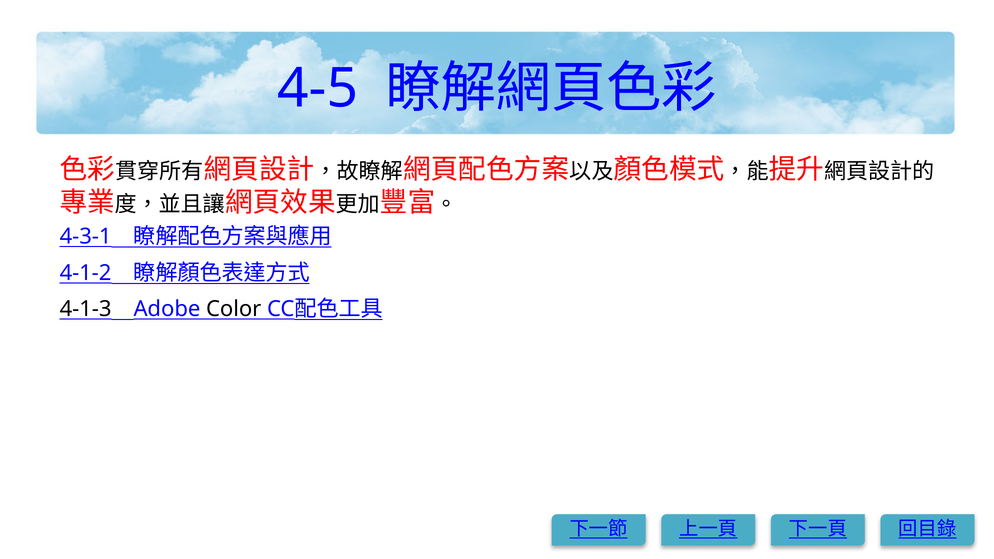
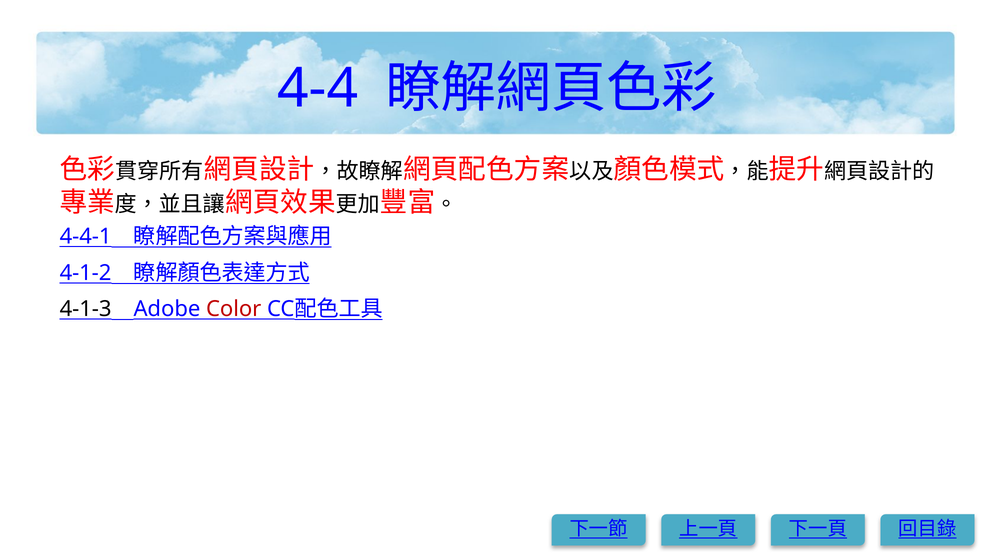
4-5: 4-5 -> 4-4
4-3-1: 4-3-1 -> 4-4-1
Color colour: black -> red
